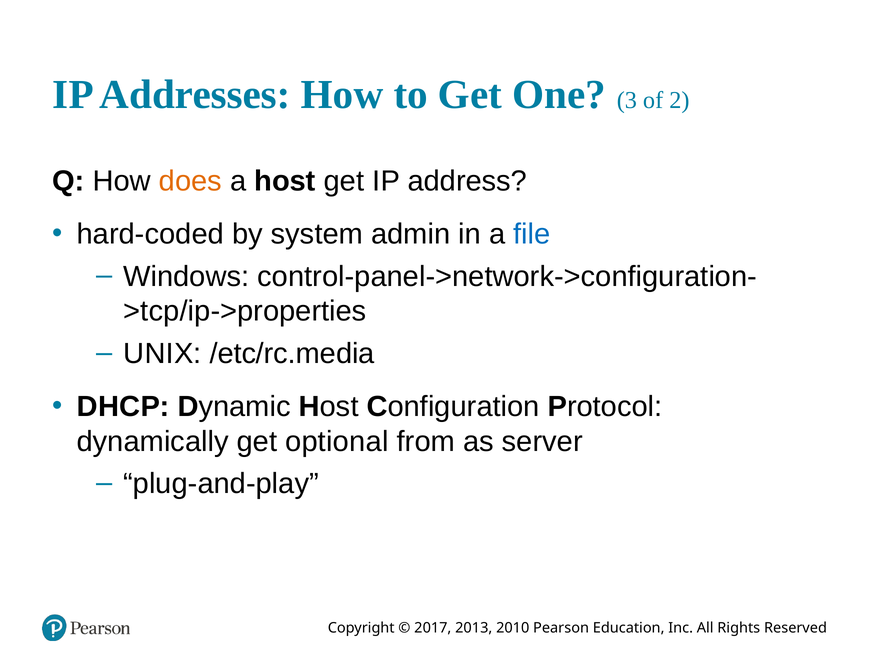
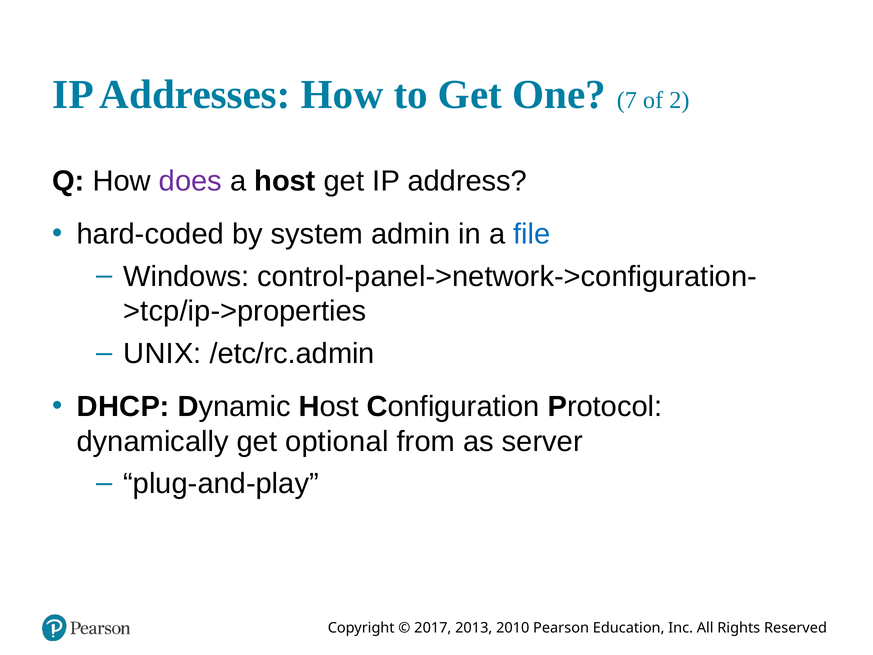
3: 3 -> 7
does colour: orange -> purple
/etc/rc.media: /etc/rc.media -> /etc/rc.admin
